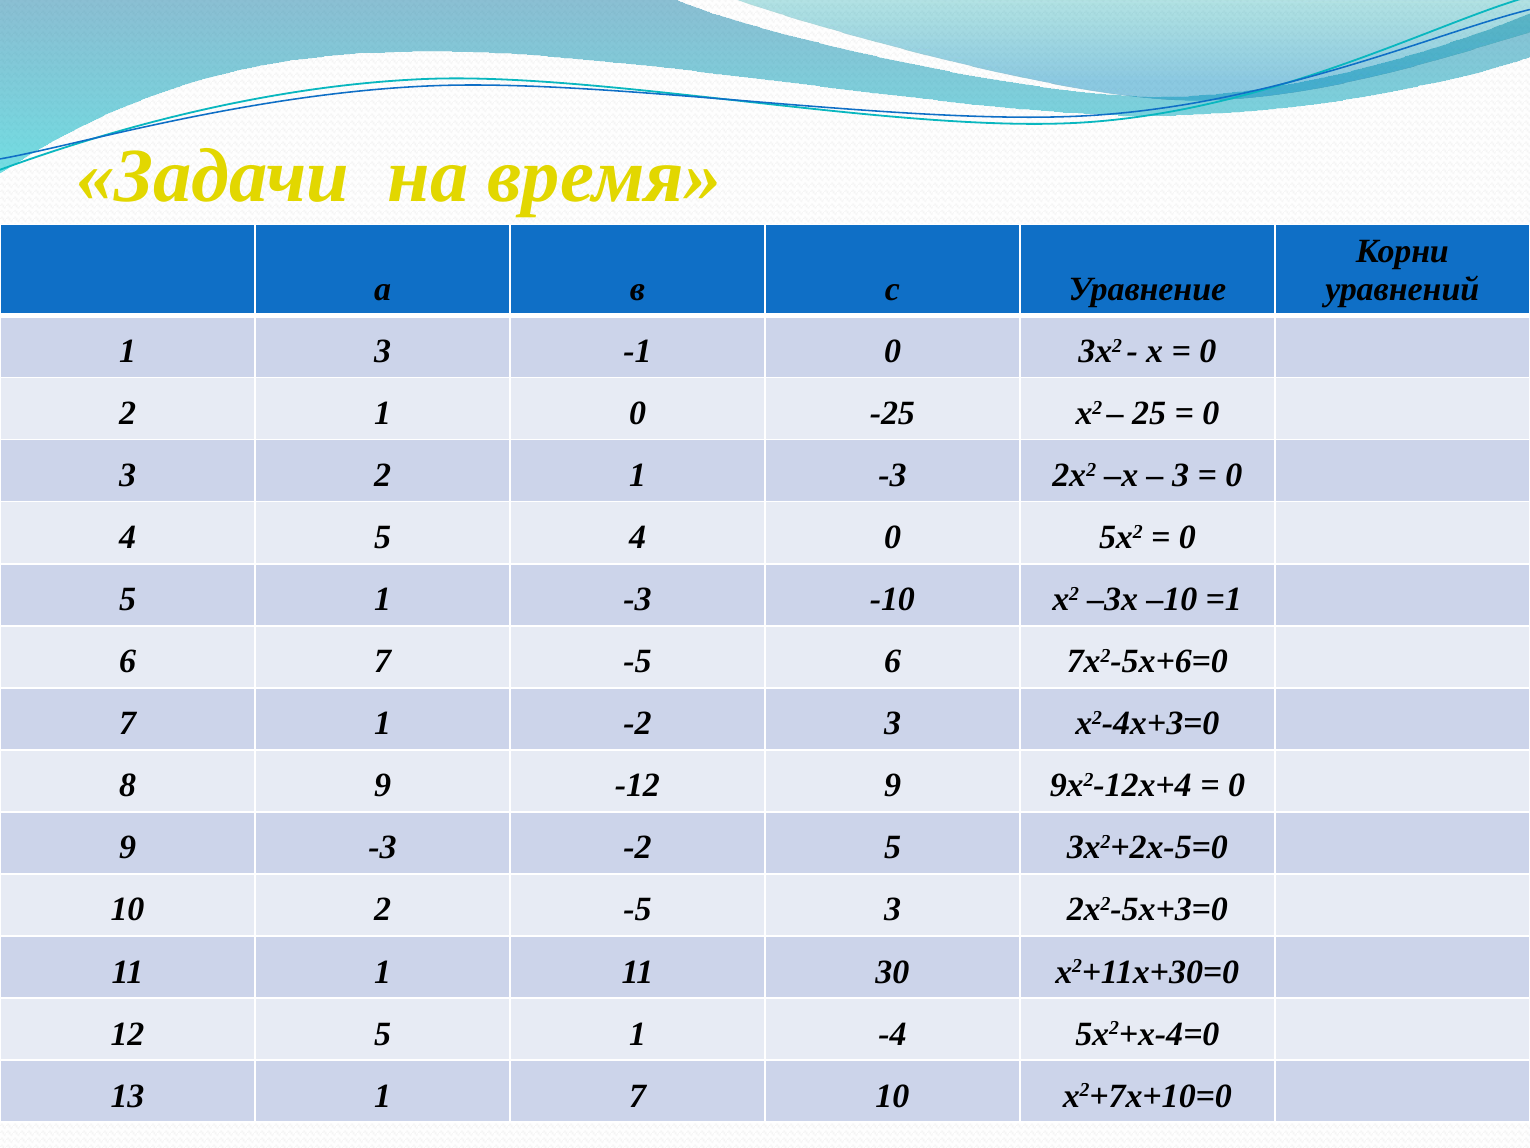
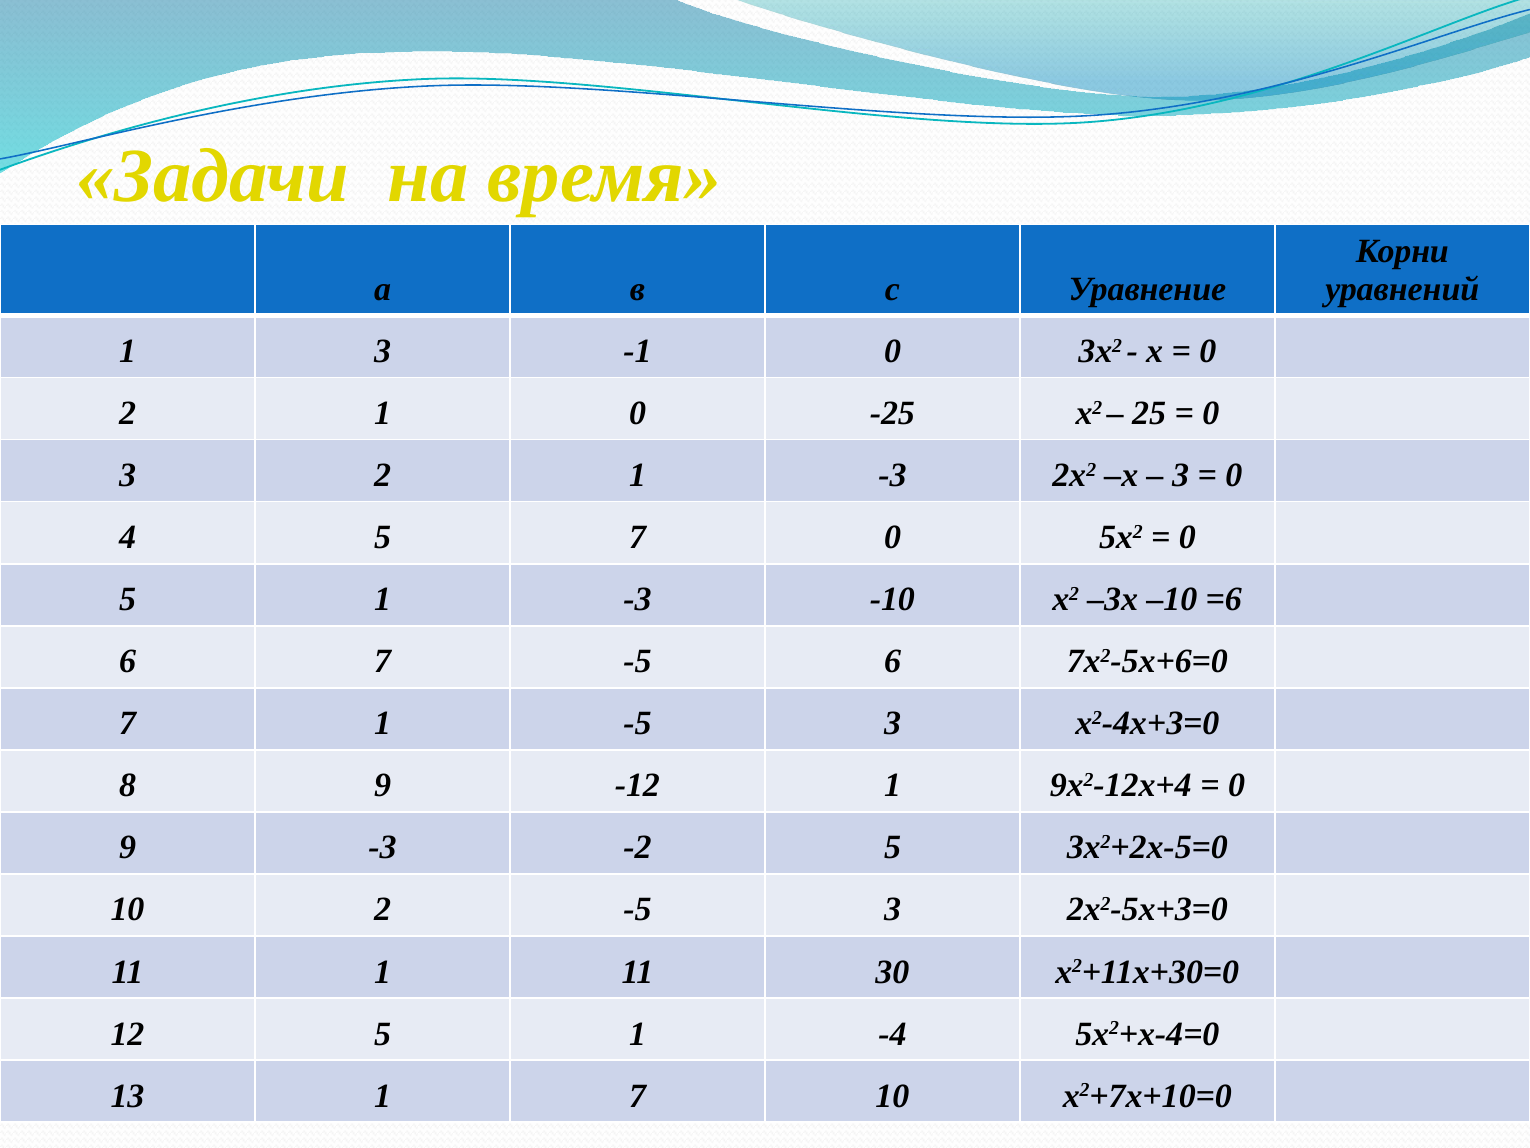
5 4: 4 -> 7
=1: =1 -> =6
1 -2: -2 -> -5
-12 9: 9 -> 1
